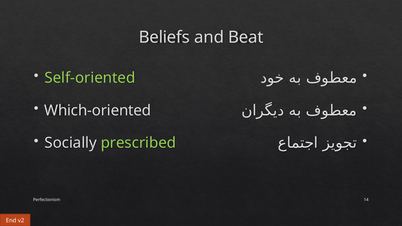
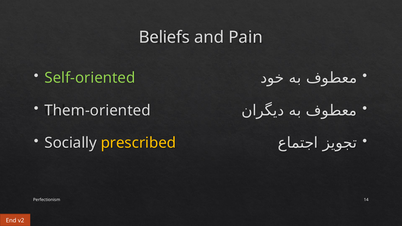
Beat: Beat -> Pain
Which-oriented: Which-oriented -> Them-oriented
prescribed colour: light green -> yellow
